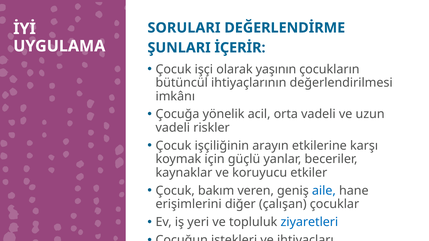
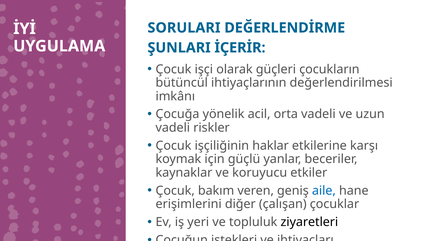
yaşının: yaşının -> güçleri
arayın: arayın -> haklar
ziyaretleri colour: blue -> black
